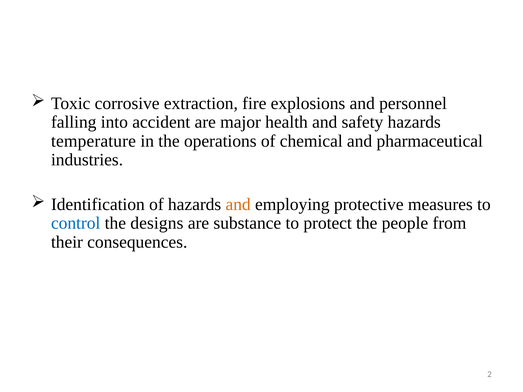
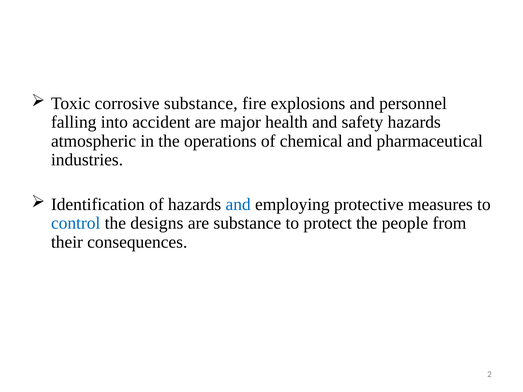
corrosive extraction: extraction -> substance
temperature: temperature -> atmospheric
and at (238, 205) colour: orange -> blue
